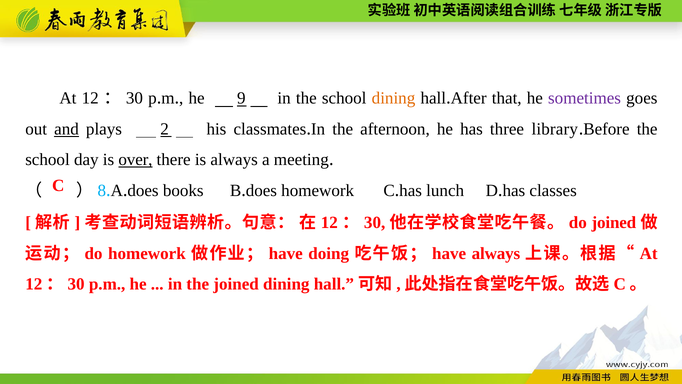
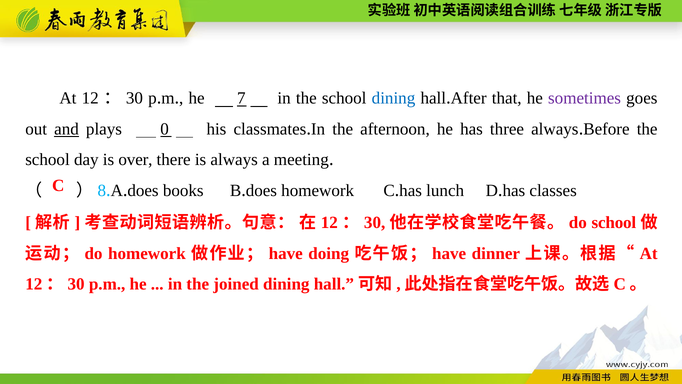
9: 9 -> 7
dining at (394, 98) colour: orange -> blue
2: 2 -> 0
three library: library -> always
over underline: present -> none
joined at (614, 223): joined -> school
always at (496, 253): always -> dinner
